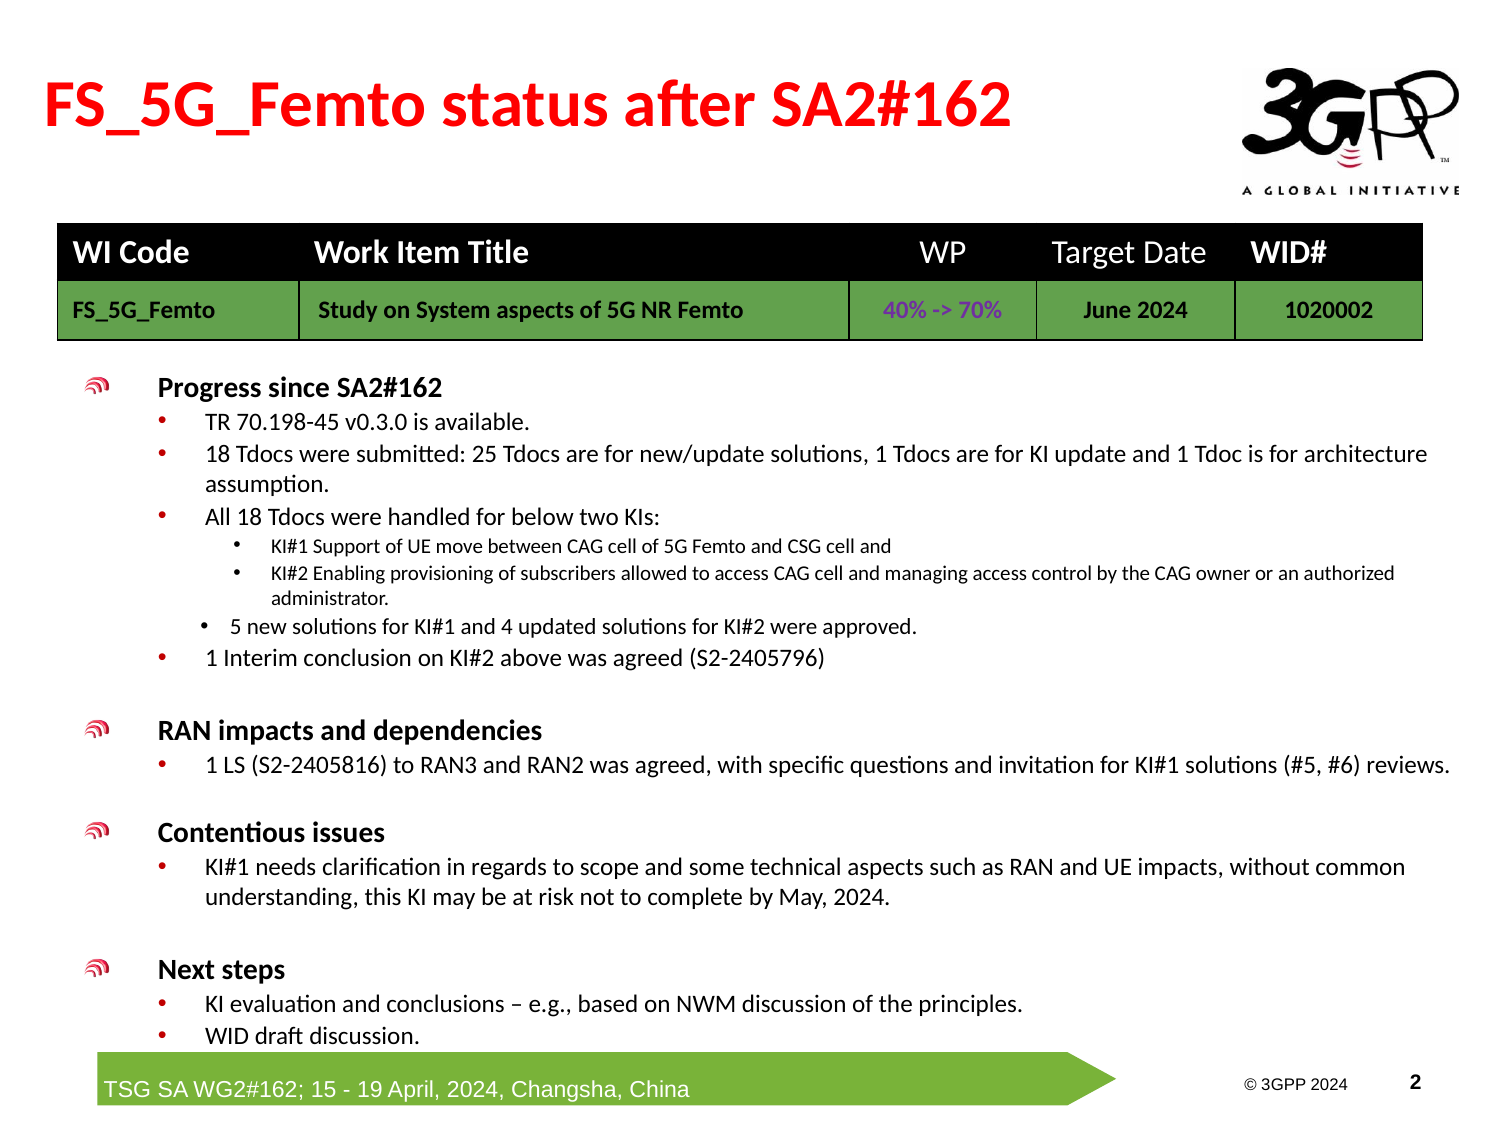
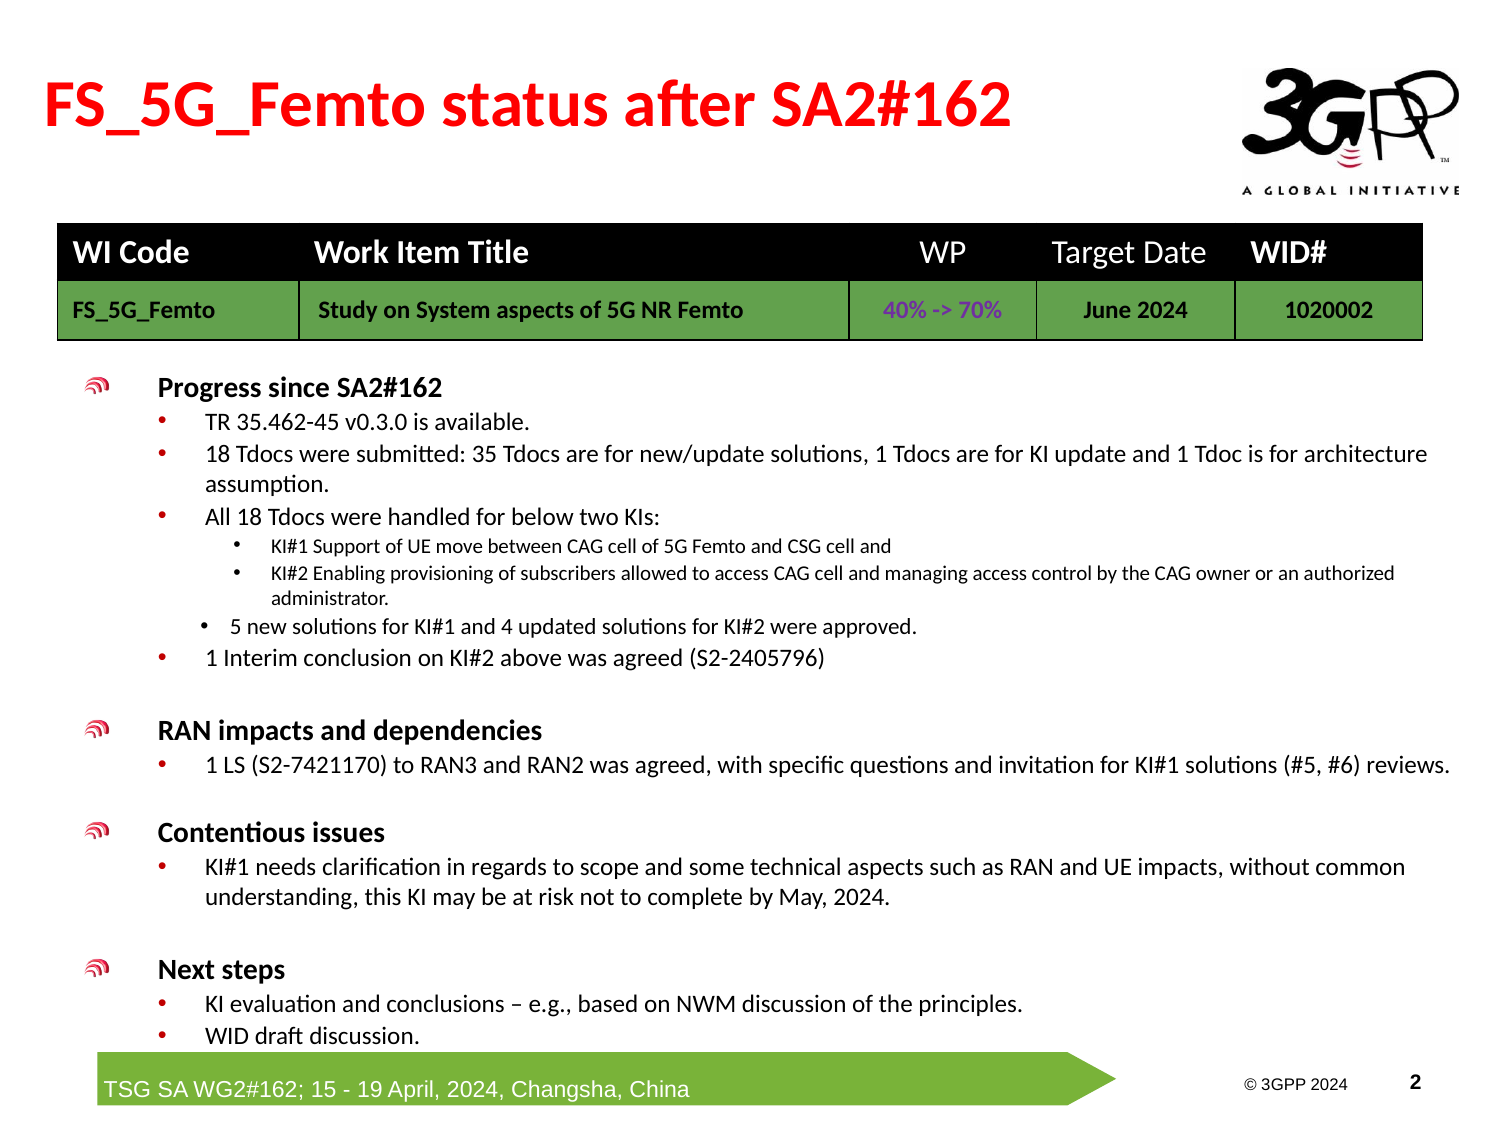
70.198-45: 70.198-45 -> 35.462-45
25: 25 -> 35
S2-2405816: S2-2405816 -> S2-7421170
